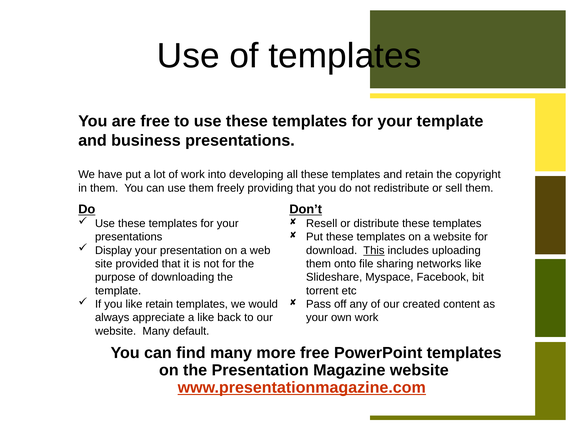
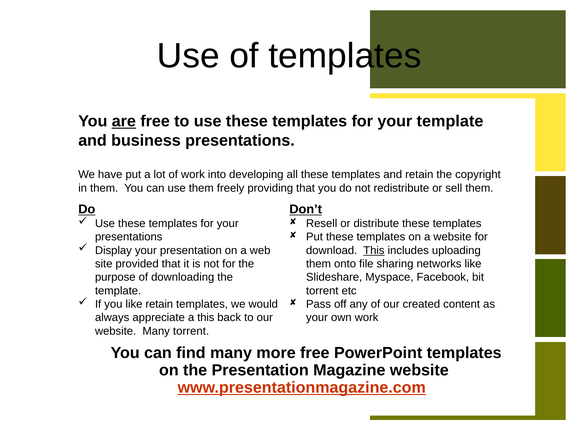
are underline: none -> present
a like: like -> this
Many default: default -> torrent
